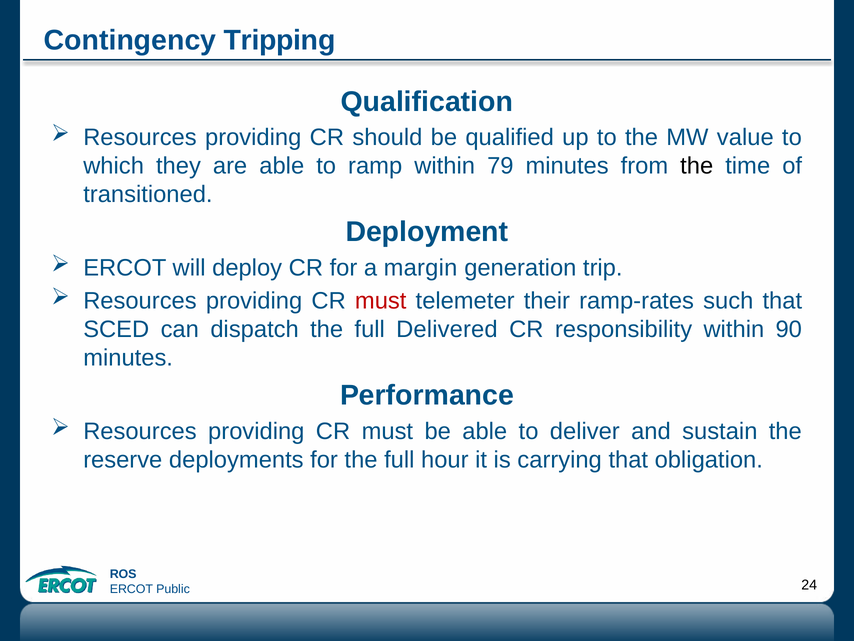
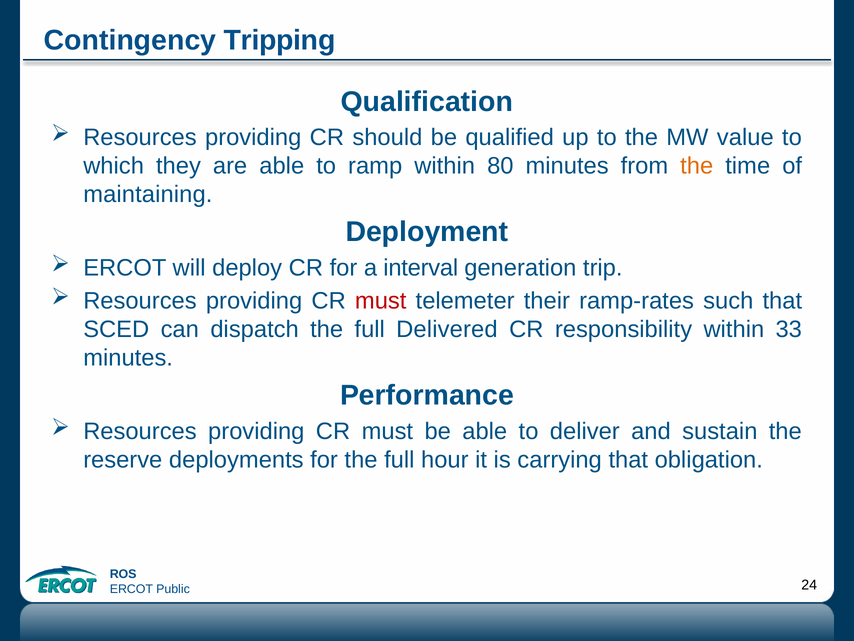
79: 79 -> 80
the at (697, 166) colour: black -> orange
transitioned: transitioned -> maintaining
margin: margin -> interval
90: 90 -> 33
